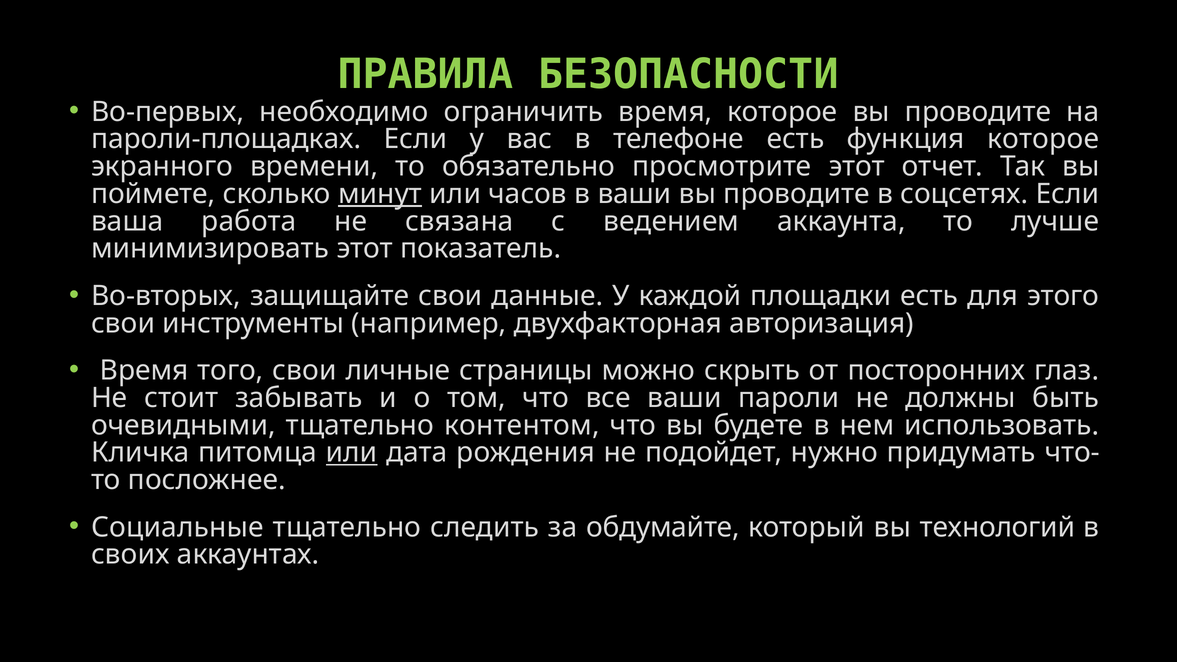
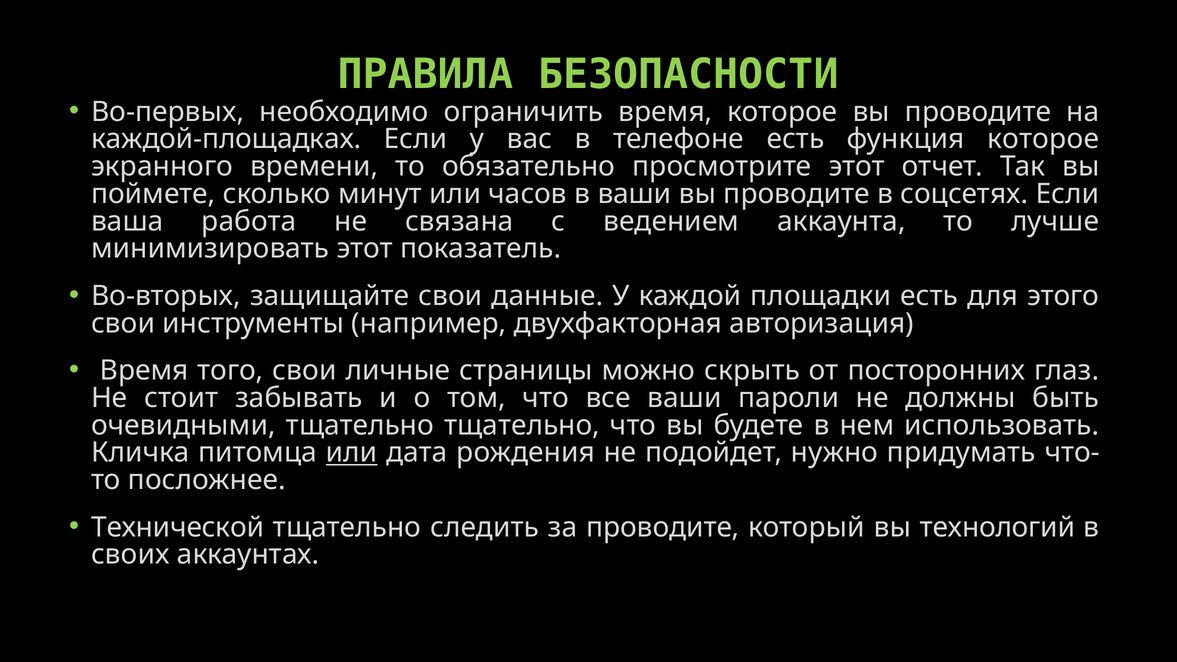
пароли-площадках: пароли-площадках -> каждой-площадках
минут underline: present -> none
тщательно контентом: контентом -> тщательно
Социальные: Социальные -> Технической
за обдумайте: обдумайте -> проводите
